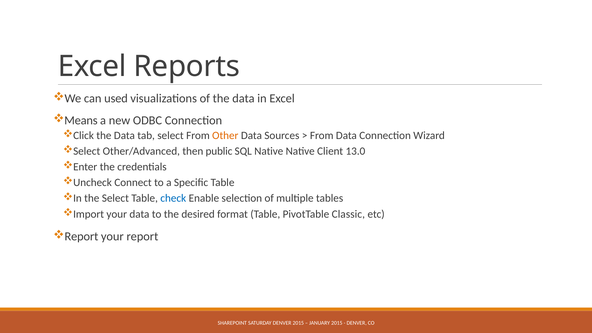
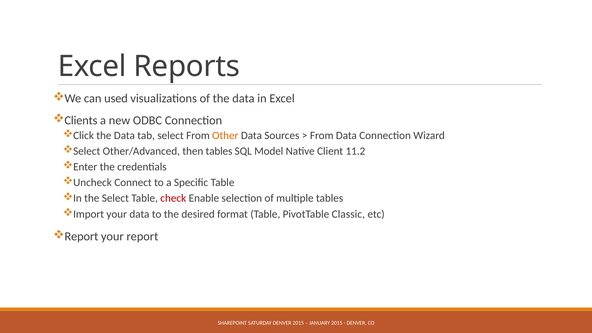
Means: Means -> Clients
then public: public -> tables
SQL Native: Native -> Model
13.0: 13.0 -> 11.2
check colour: blue -> red
